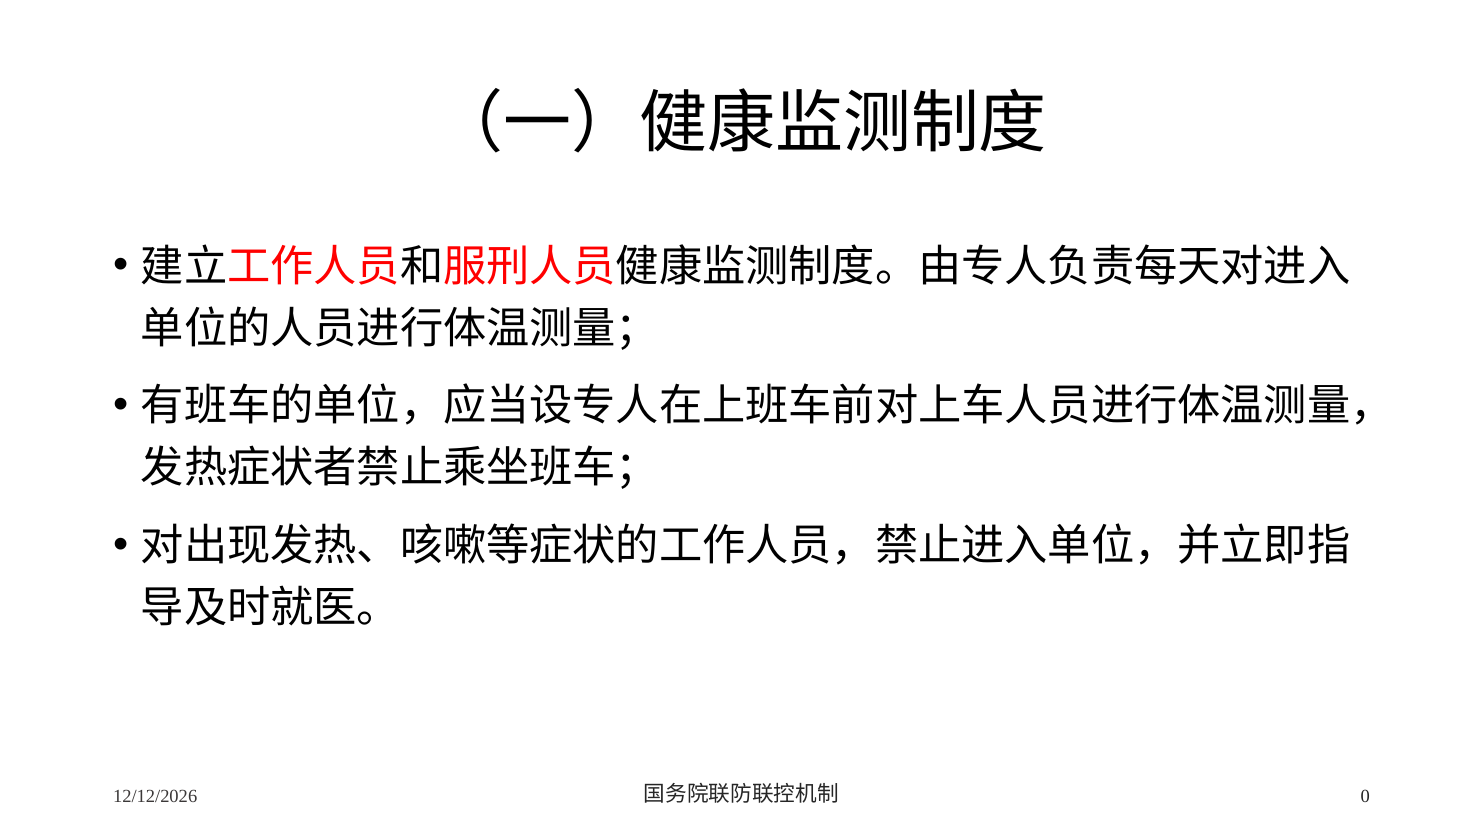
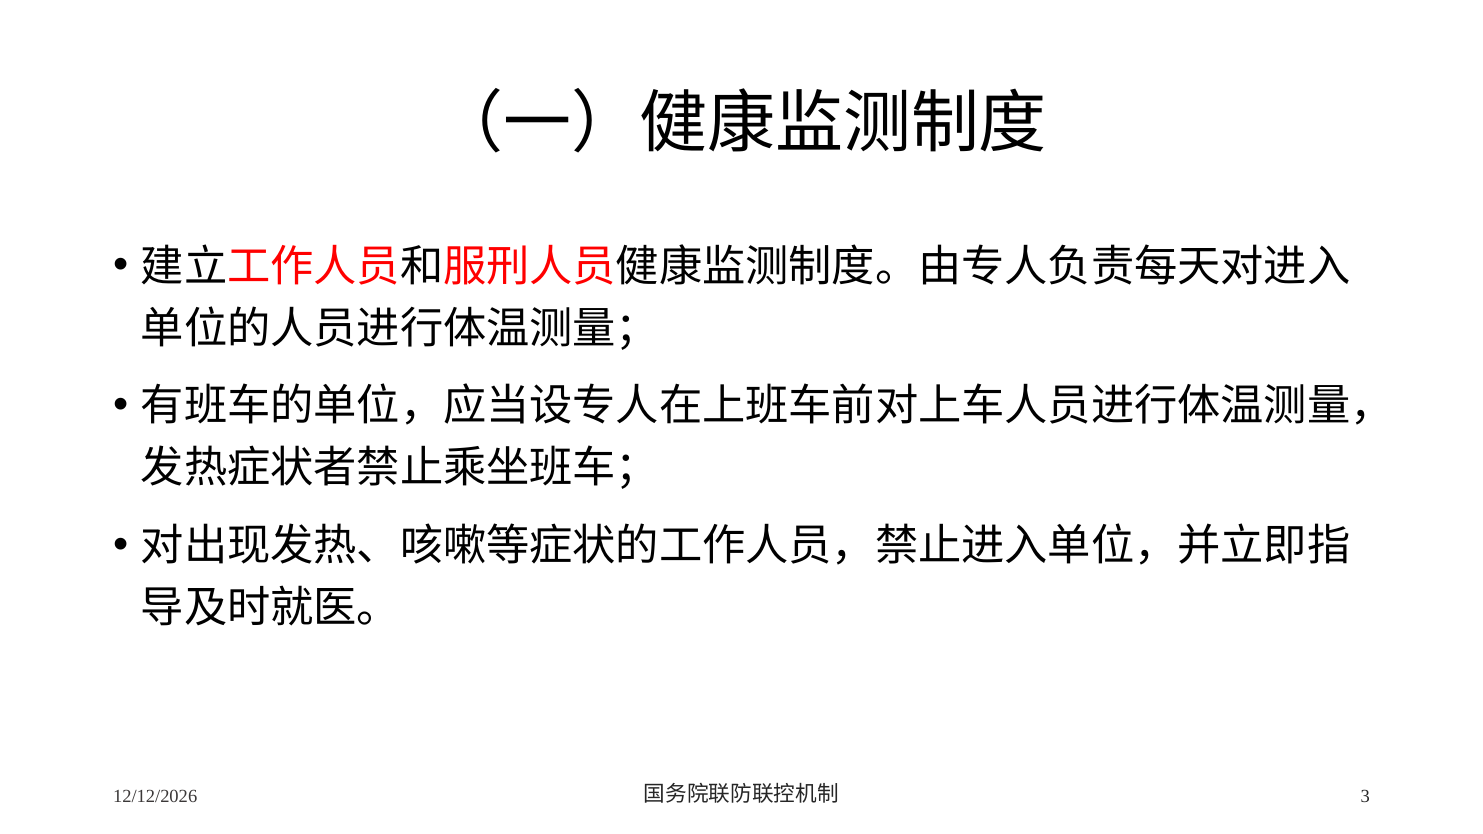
0: 0 -> 3
